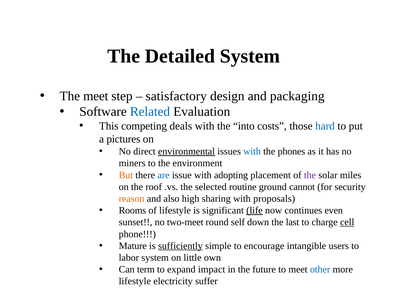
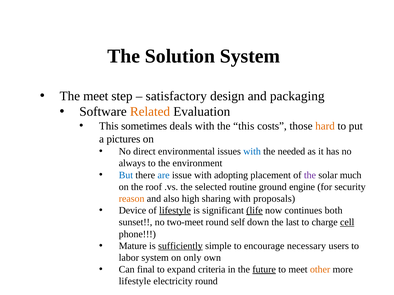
Detailed: Detailed -> Solution
Related colour: blue -> orange
competing: competing -> sometimes
the into: into -> this
hard colour: blue -> orange
environmental underline: present -> none
phones: phones -> needed
miners: miners -> always
But colour: orange -> blue
miles: miles -> much
cannot: cannot -> engine
Rooms: Rooms -> Device
lifestyle at (175, 211) underline: none -> present
even: even -> both
intangible: intangible -> necessary
little: little -> only
term: term -> final
impact: impact -> criteria
future underline: none -> present
other colour: blue -> orange
electricity suffer: suffer -> round
